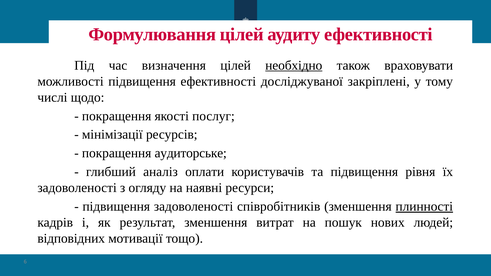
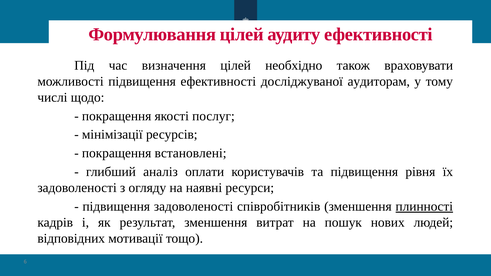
необхідно underline: present -> none
закріплені: закріплені -> аудиторам
аудиторське: аудиторське -> встановлені
